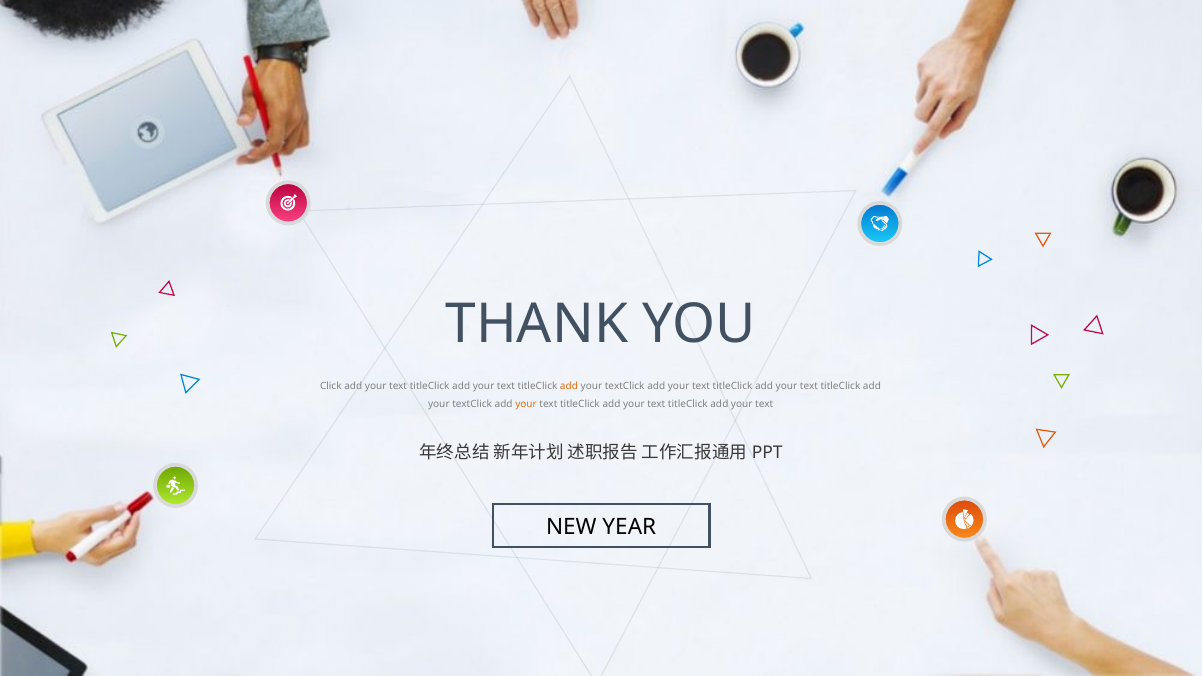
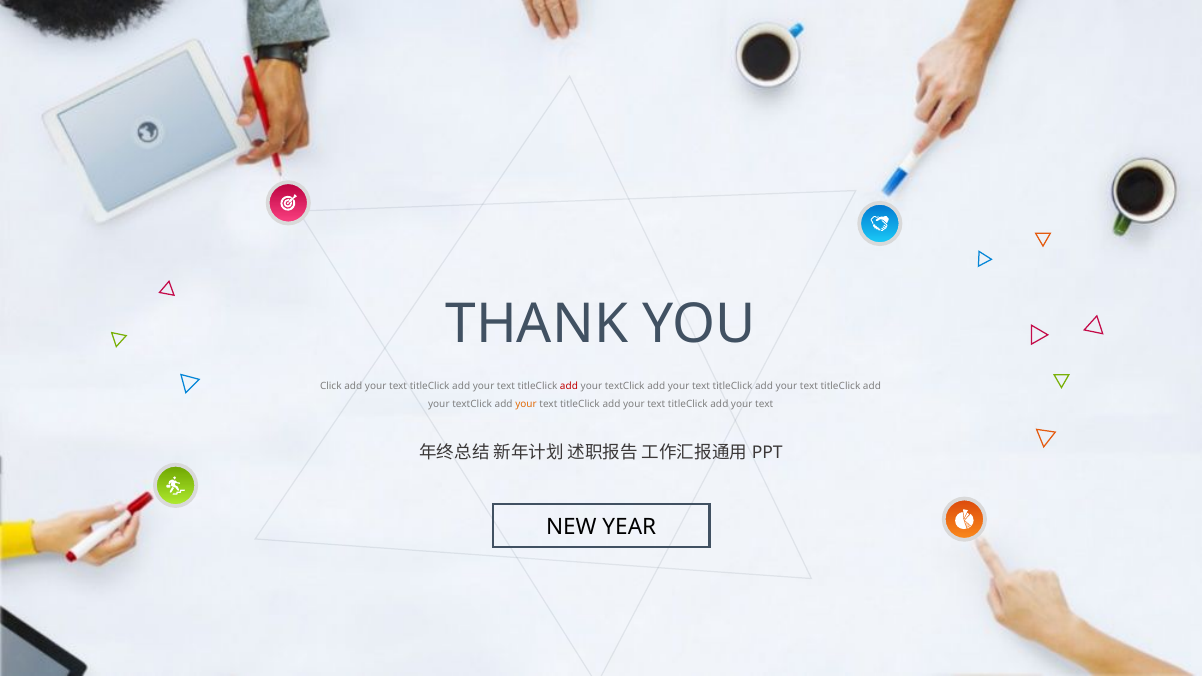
add at (569, 386) colour: orange -> red
